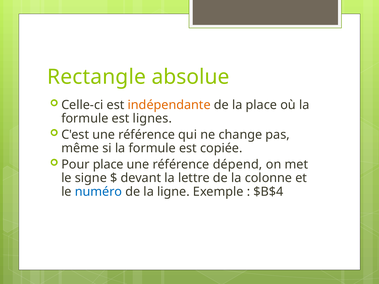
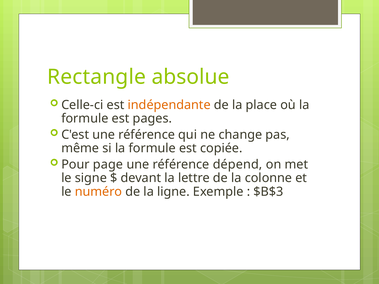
lignes: lignes -> pages
Pour place: place -> page
numéro colour: blue -> orange
$B$4: $B$4 -> $B$3
